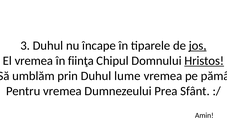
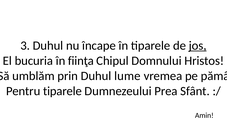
El vremea: vremea -> bucuria
Hristos underline: present -> none
Pentru vremea: vremea -> tiparele
